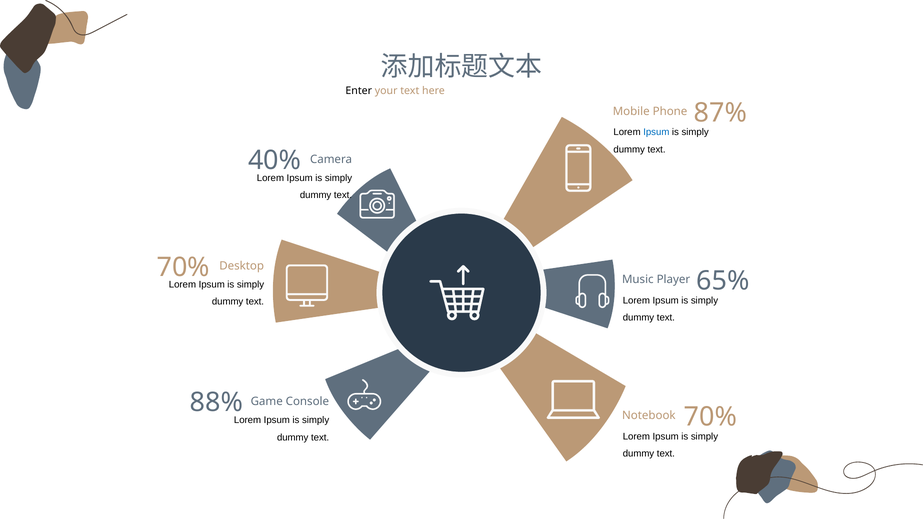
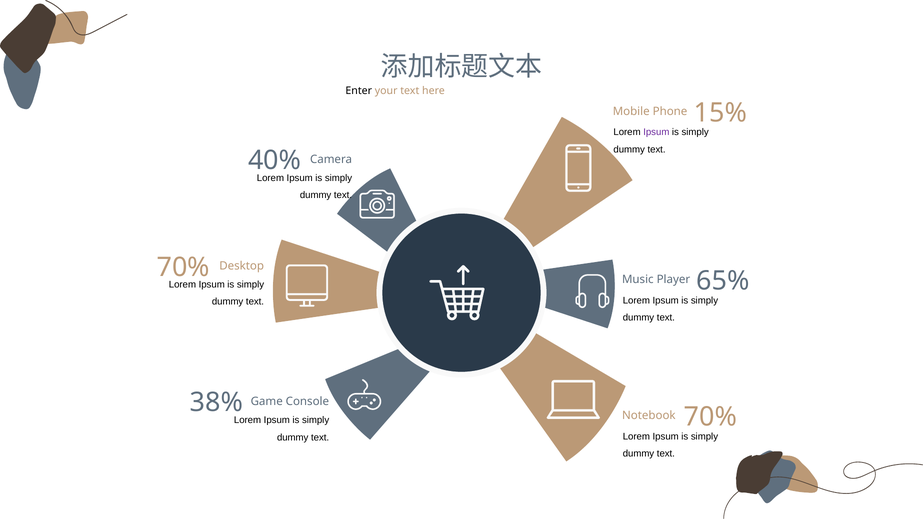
87%: 87% -> 15%
Ipsum at (656, 132) colour: blue -> purple
88%: 88% -> 38%
